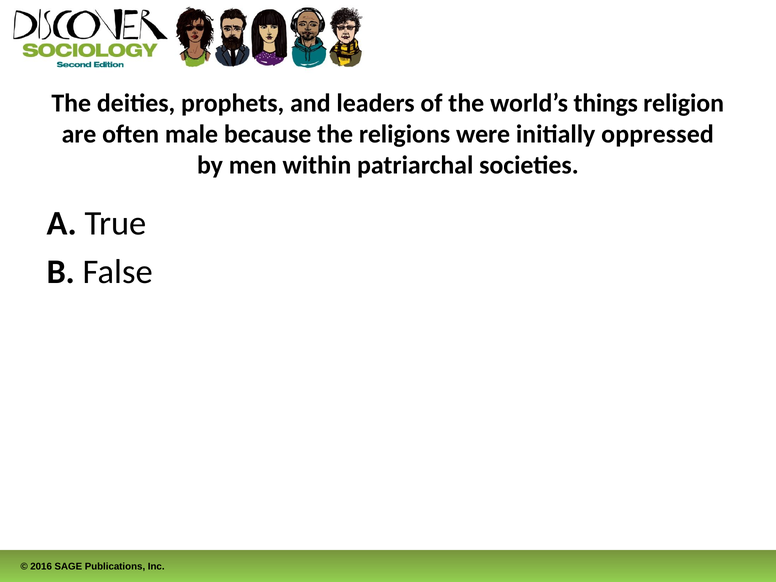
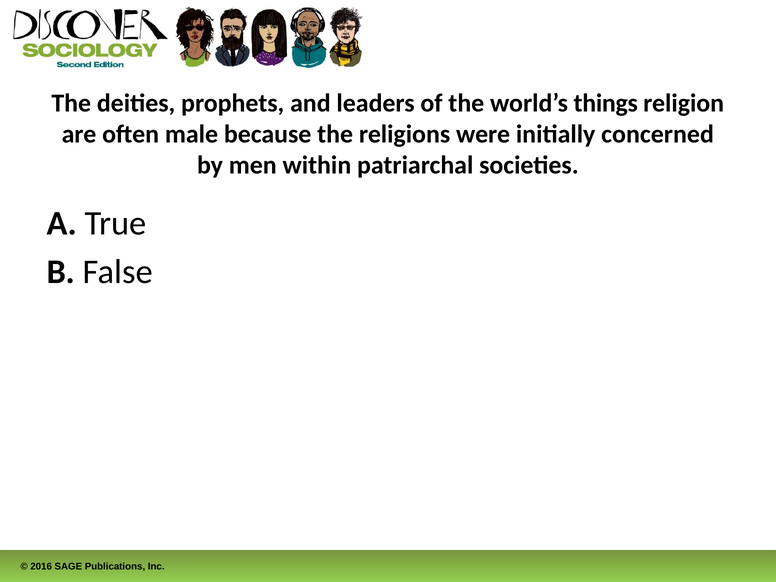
oppressed: oppressed -> concerned
